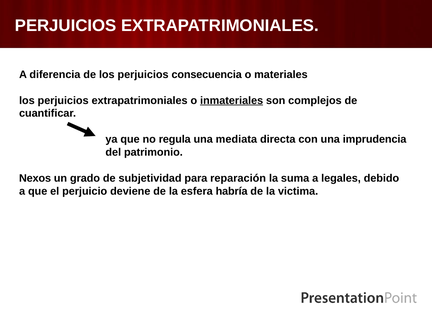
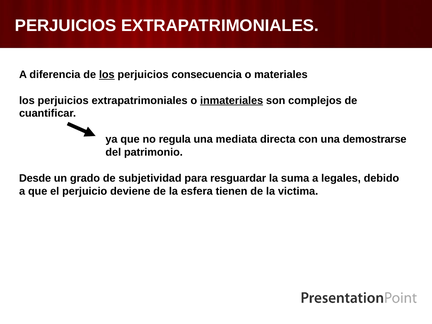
los at (107, 75) underline: none -> present
imprudencia: imprudencia -> demostrarse
Nexos: Nexos -> Desde
reparación: reparación -> resguardar
habría: habría -> tienen
